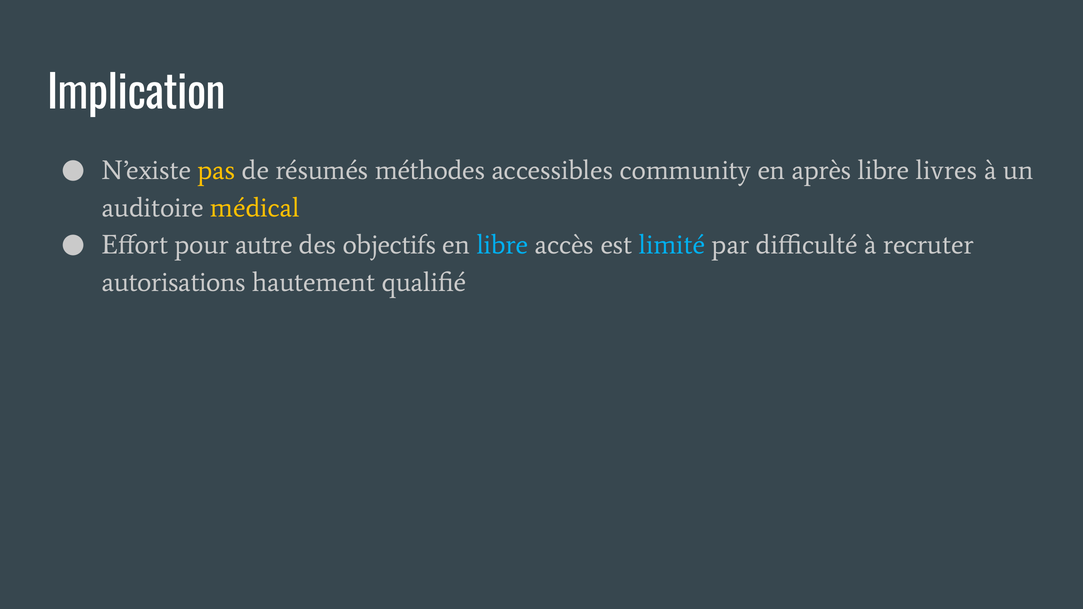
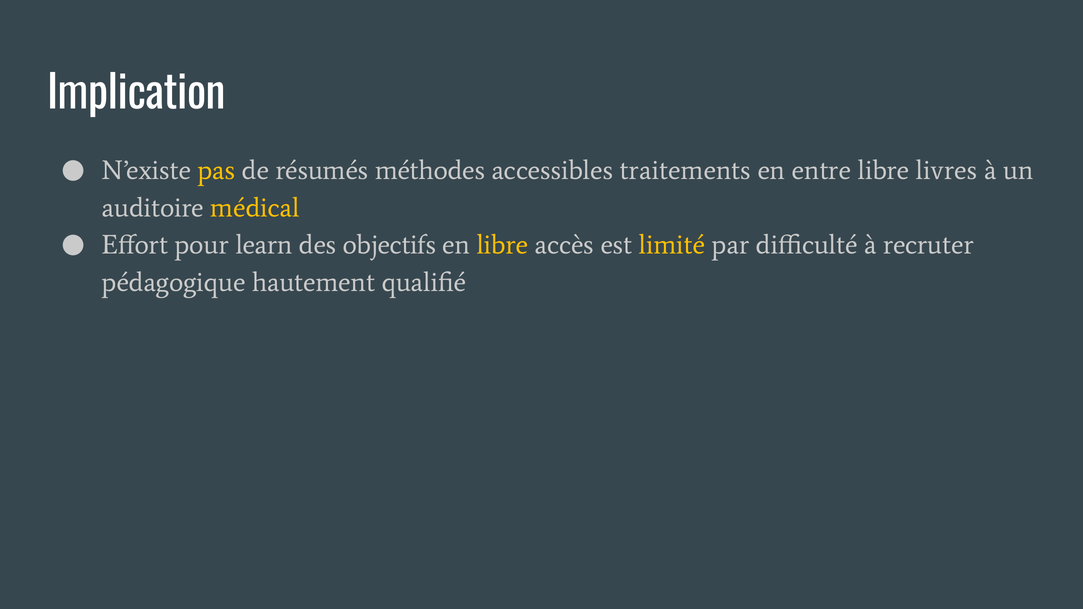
community: community -> traitements
après: après -> entre
autre: autre -> learn
libre at (502, 245) colour: light blue -> yellow
limité colour: light blue -> yellow
autorisations: autorisations -> pédagogique
